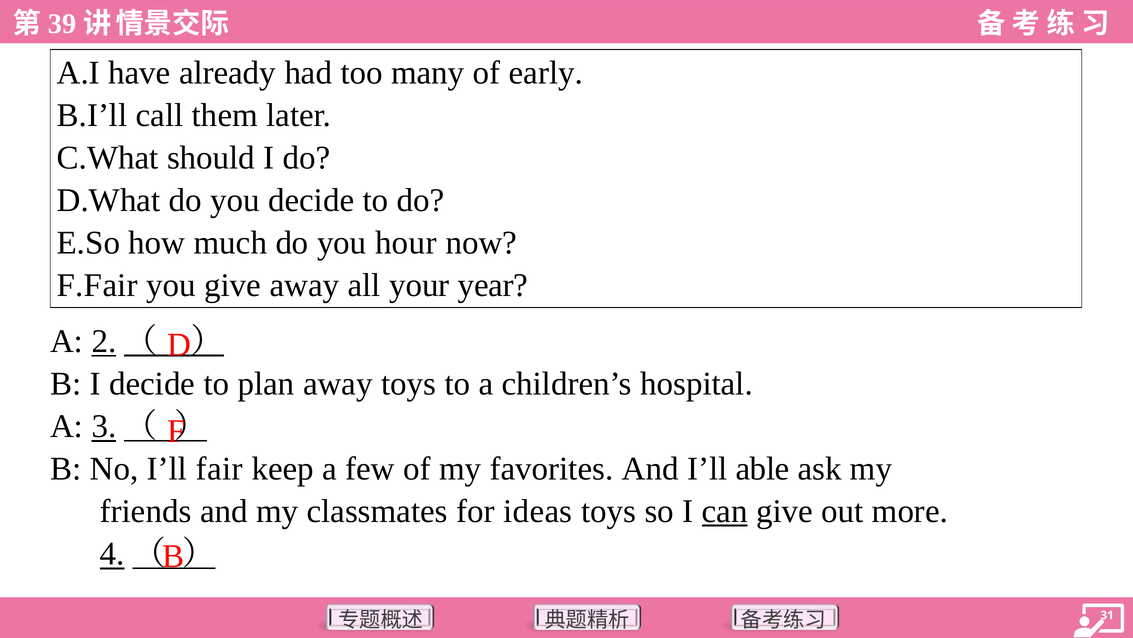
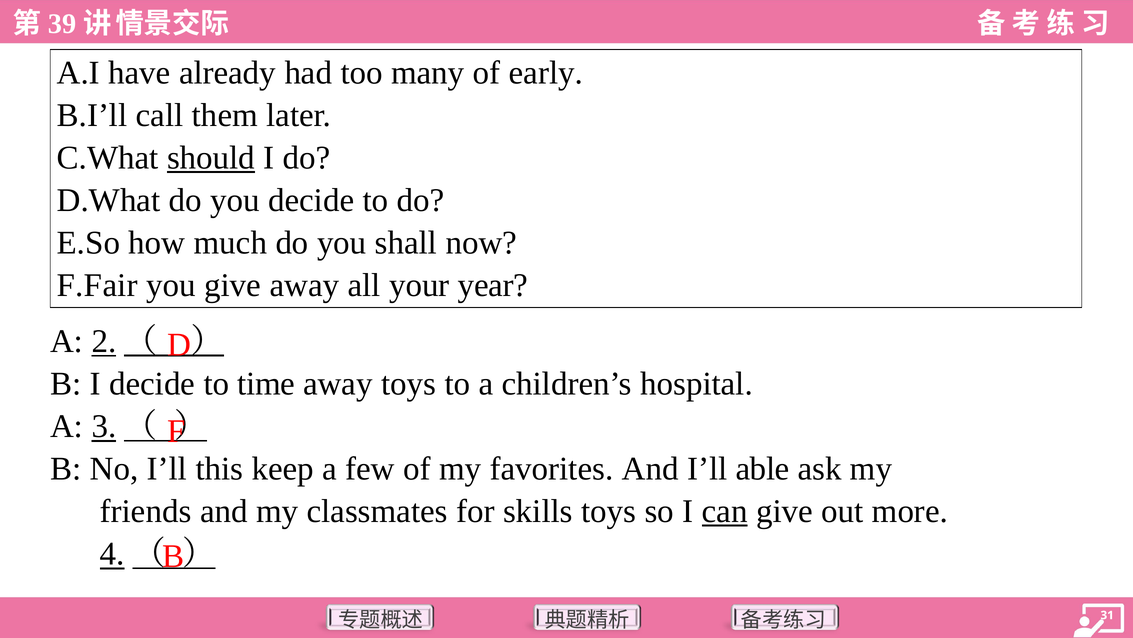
should underline: none -> present
hour: hour -> shall
plan: plan -> time
fair: fair -> this
ideas: ideas -> skills
